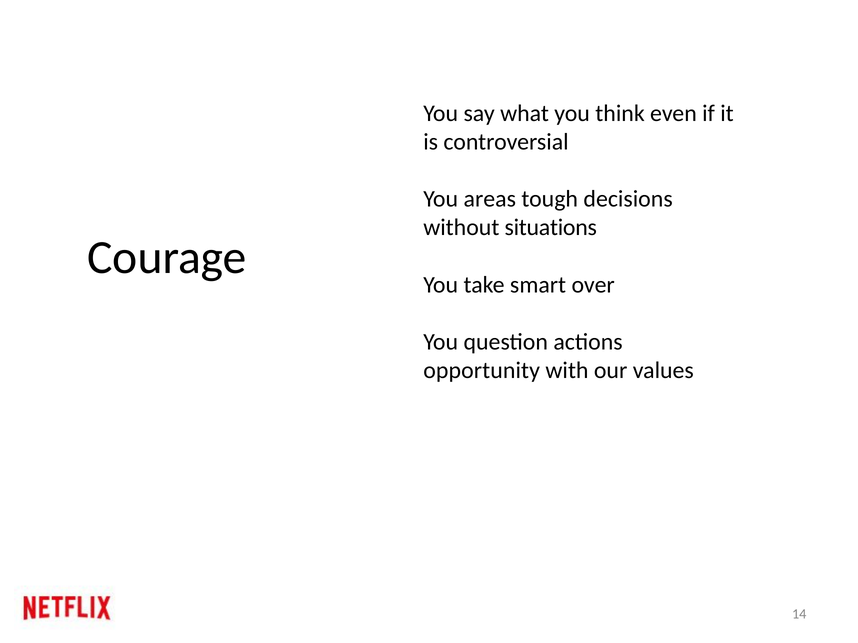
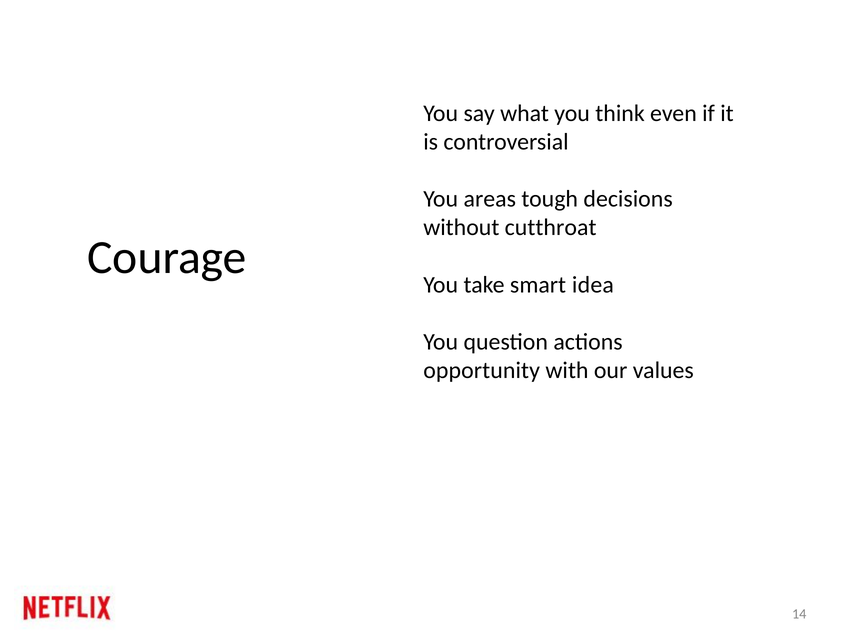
situations: situations -> cutthroat
over: over -> idea
